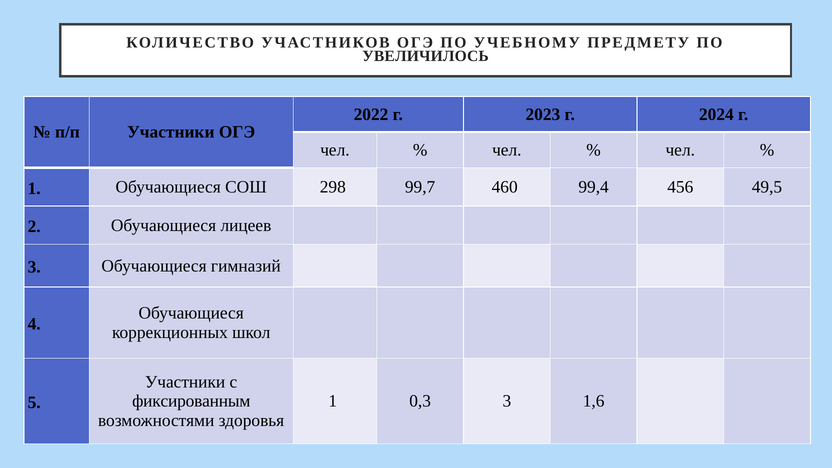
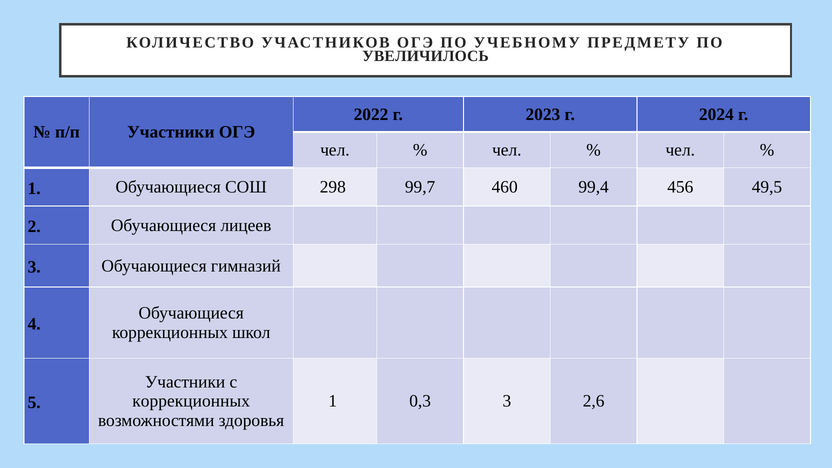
фиксированным at (191, 401): фиксированным -> коррекционных
1,6: 1,6 -> 2,6
